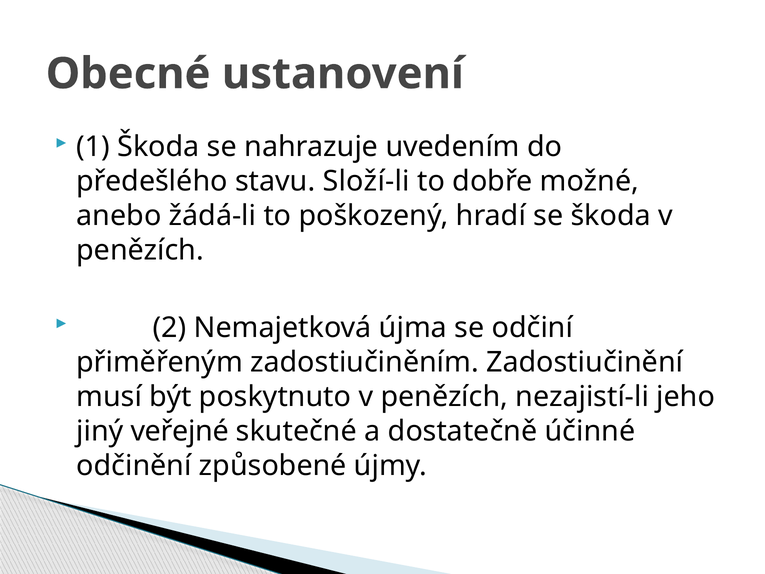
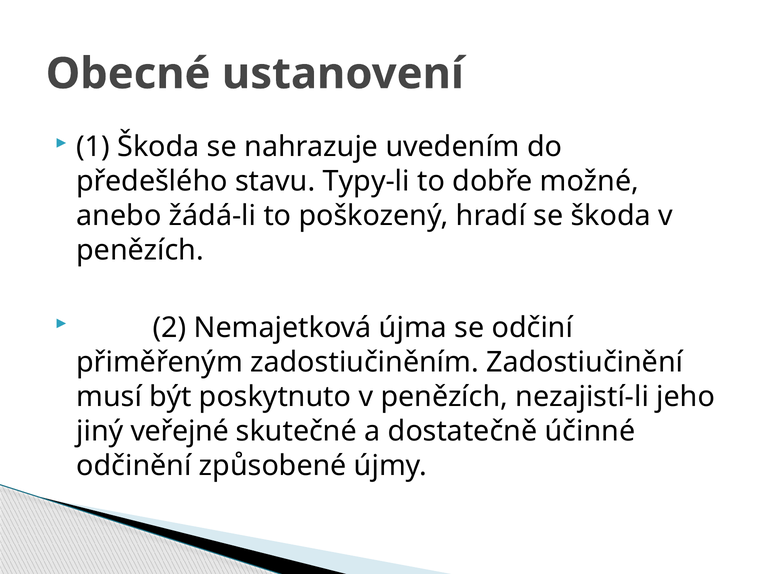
Složí-li: Složí-li -> Typy-li
